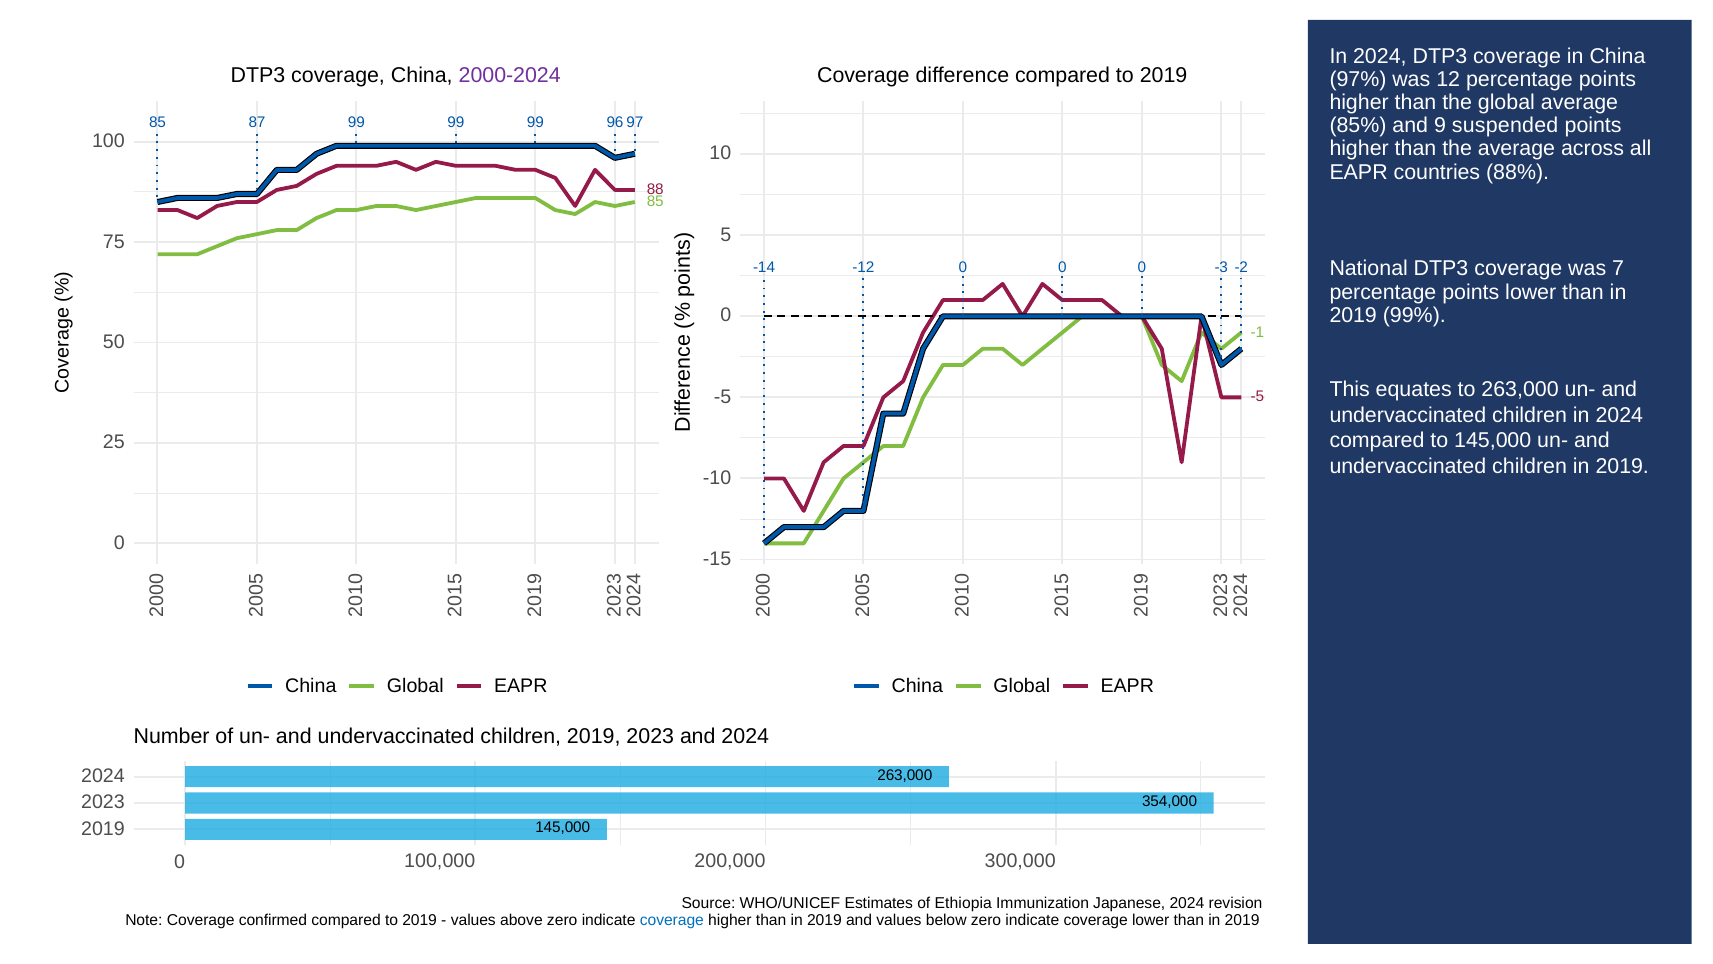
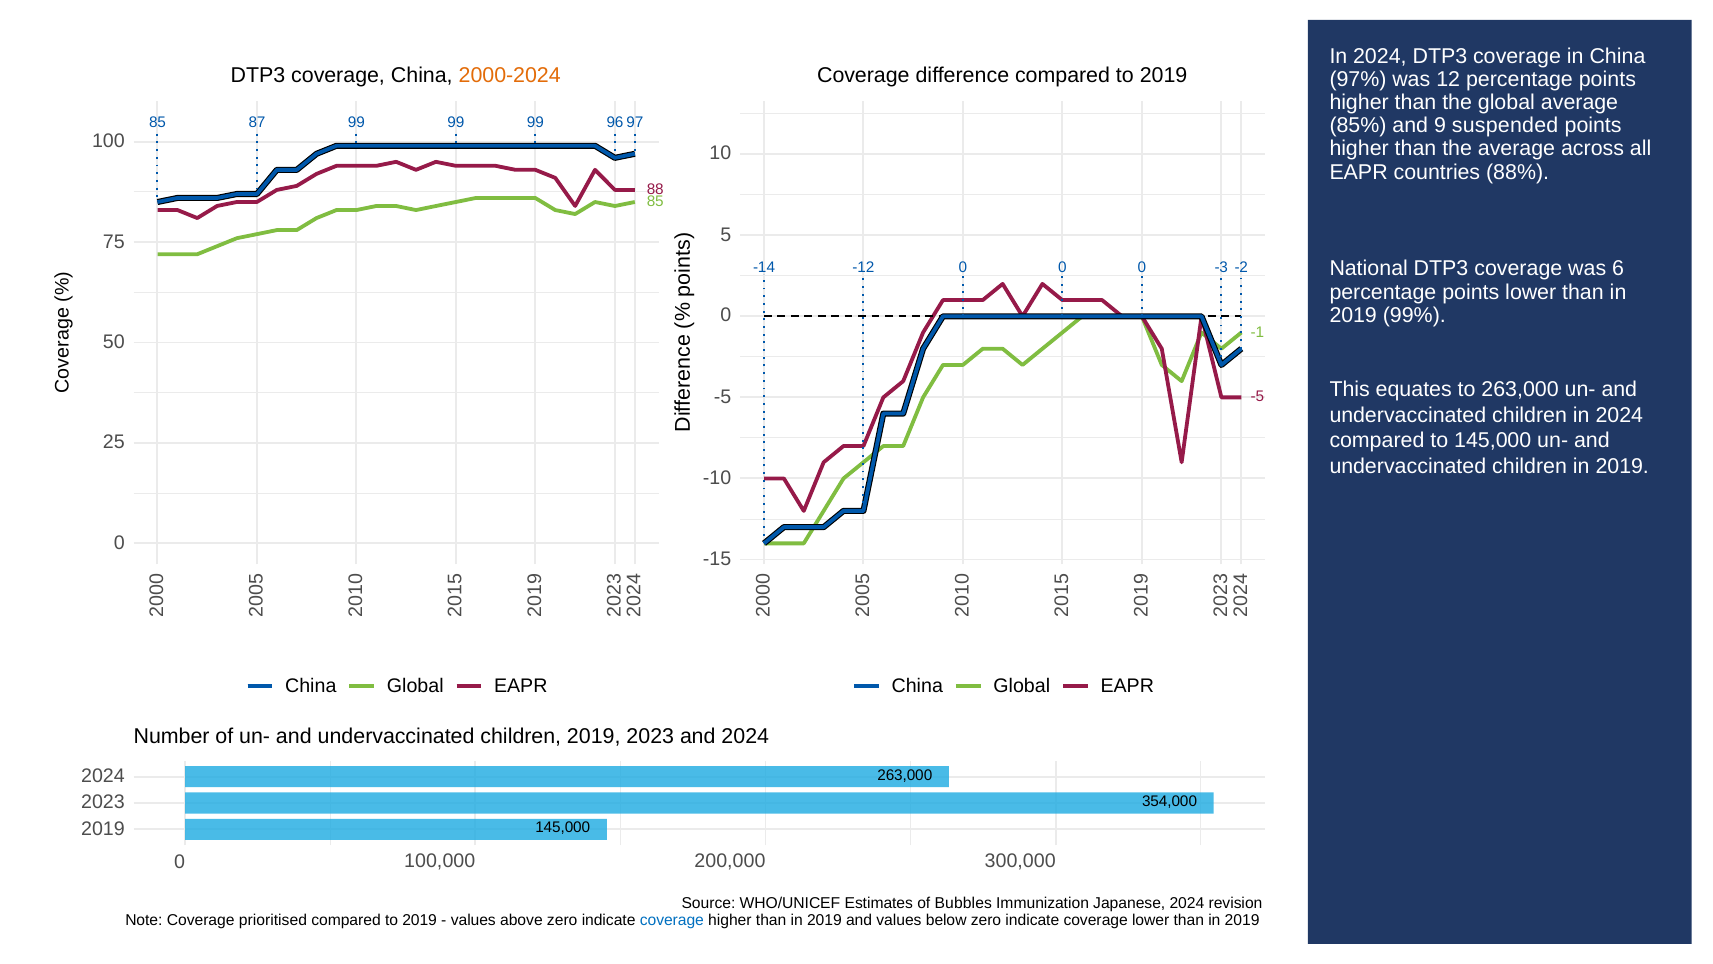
2000-2024 colour: purple -> orange
7: 7 -> 6
Ethiopia: Ethiopia -> Bubbles
confirmed: confirmed -> prioritised
